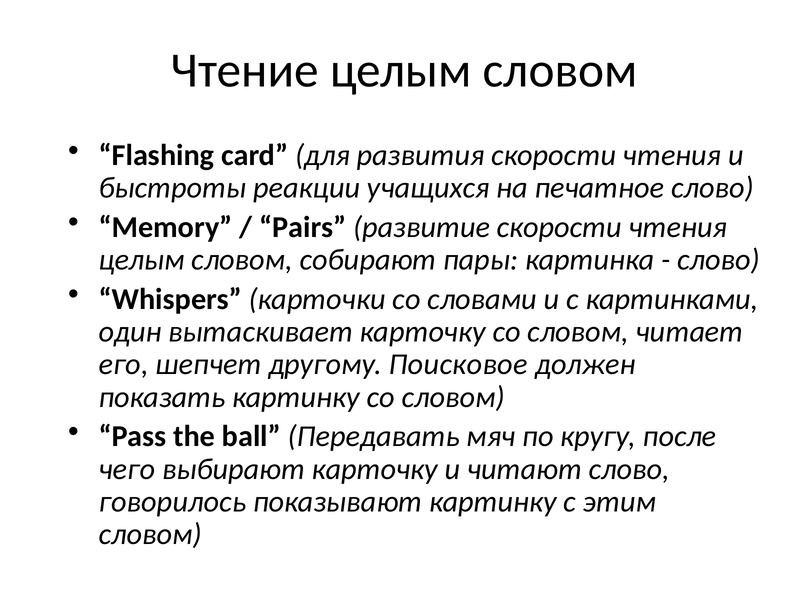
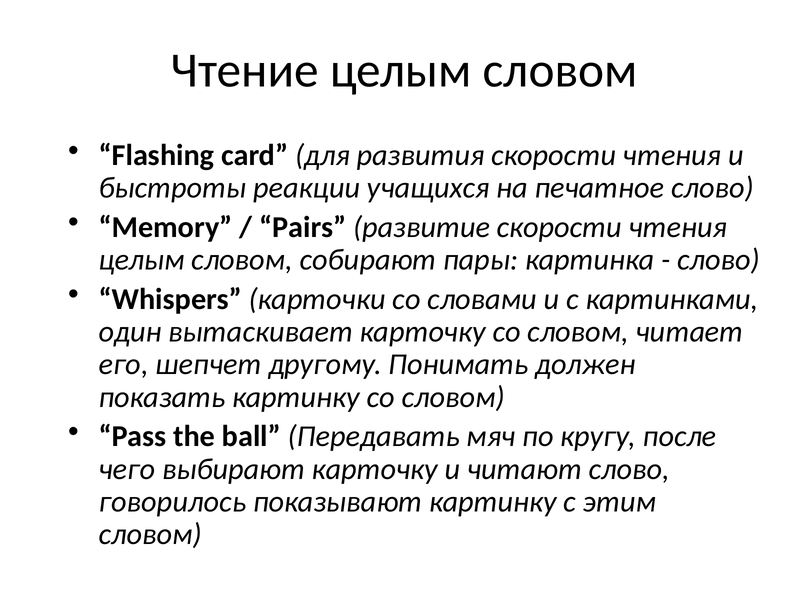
Поисковое: Поисковое -> Понимать
